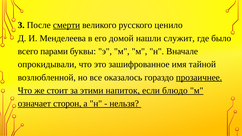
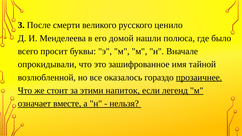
смерти underline: present -> none
служит: служит -> полюса
парами: парами -> просит
блюдо: блюдо -> легенд
сторон: сторон -> вместе
